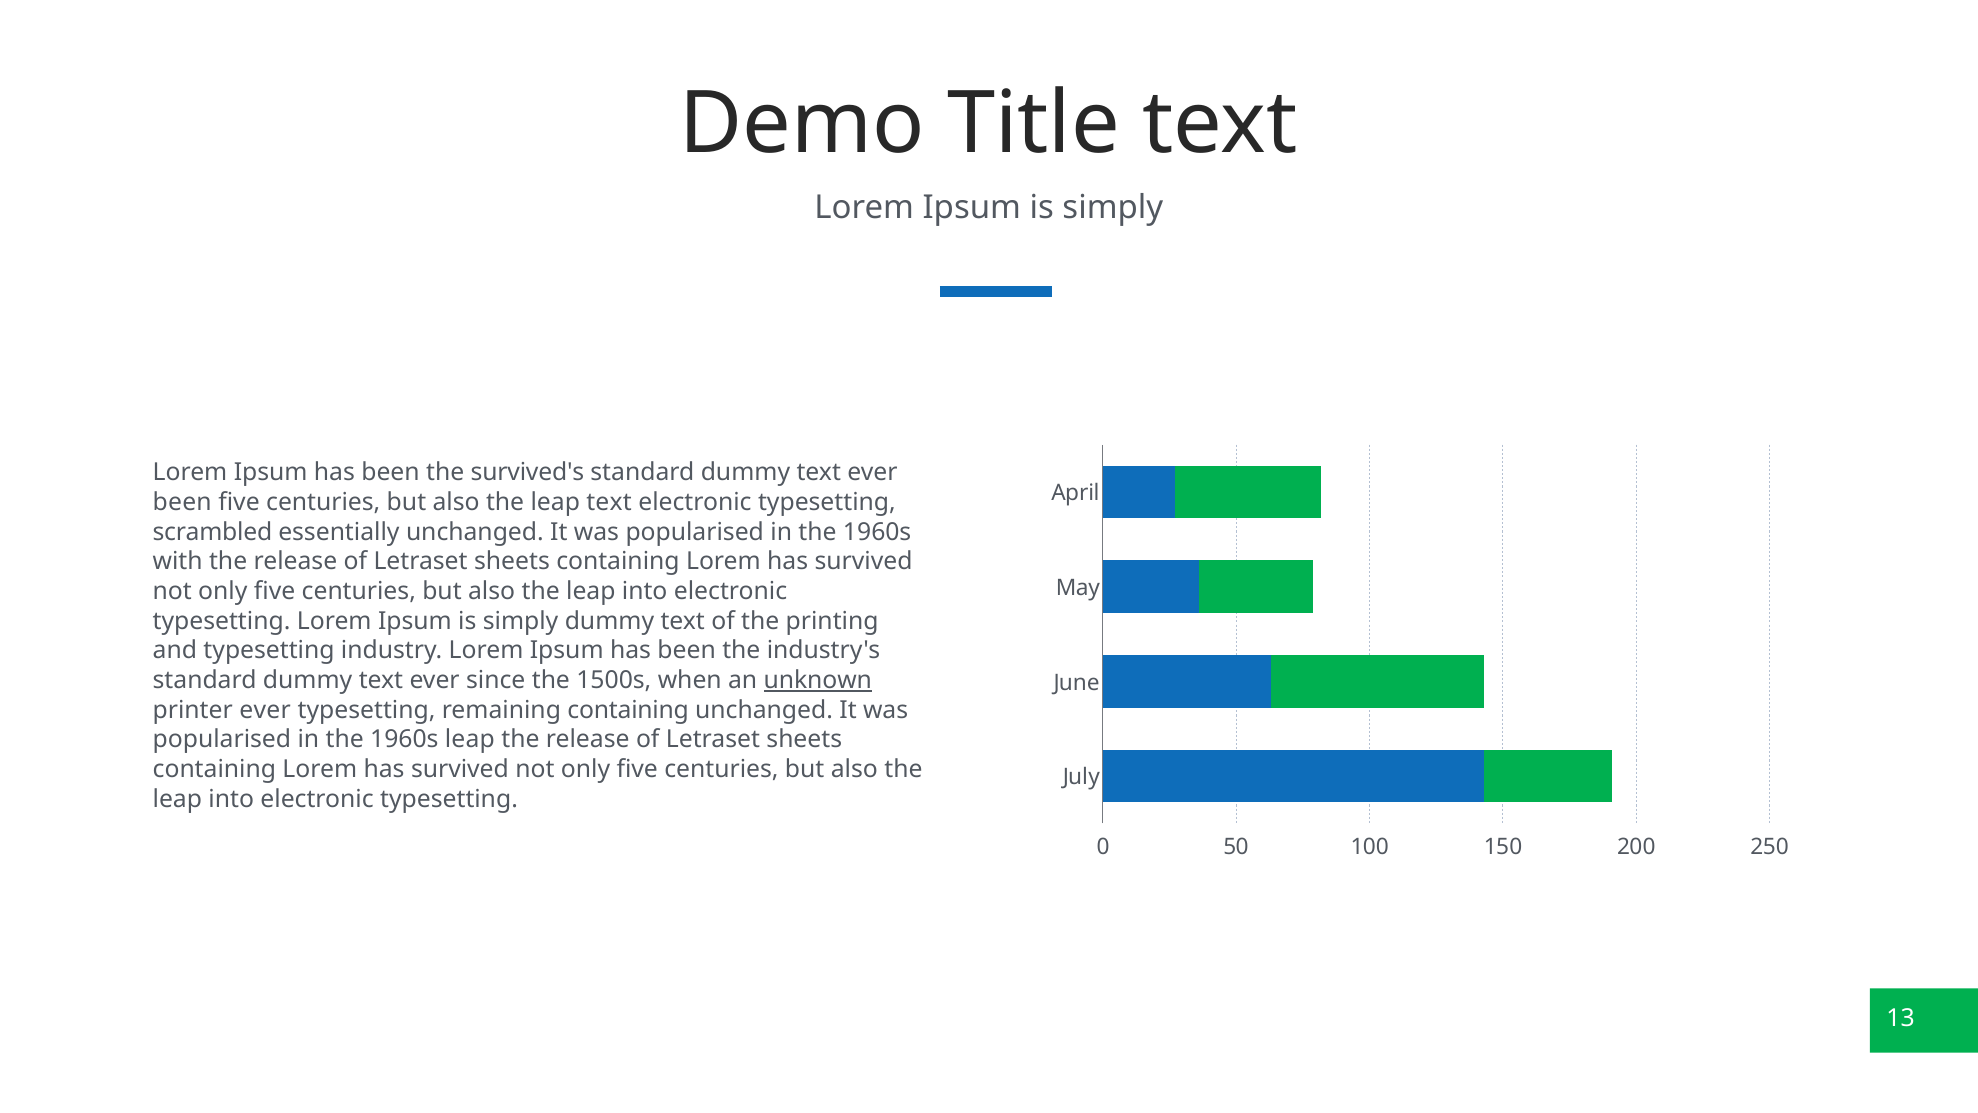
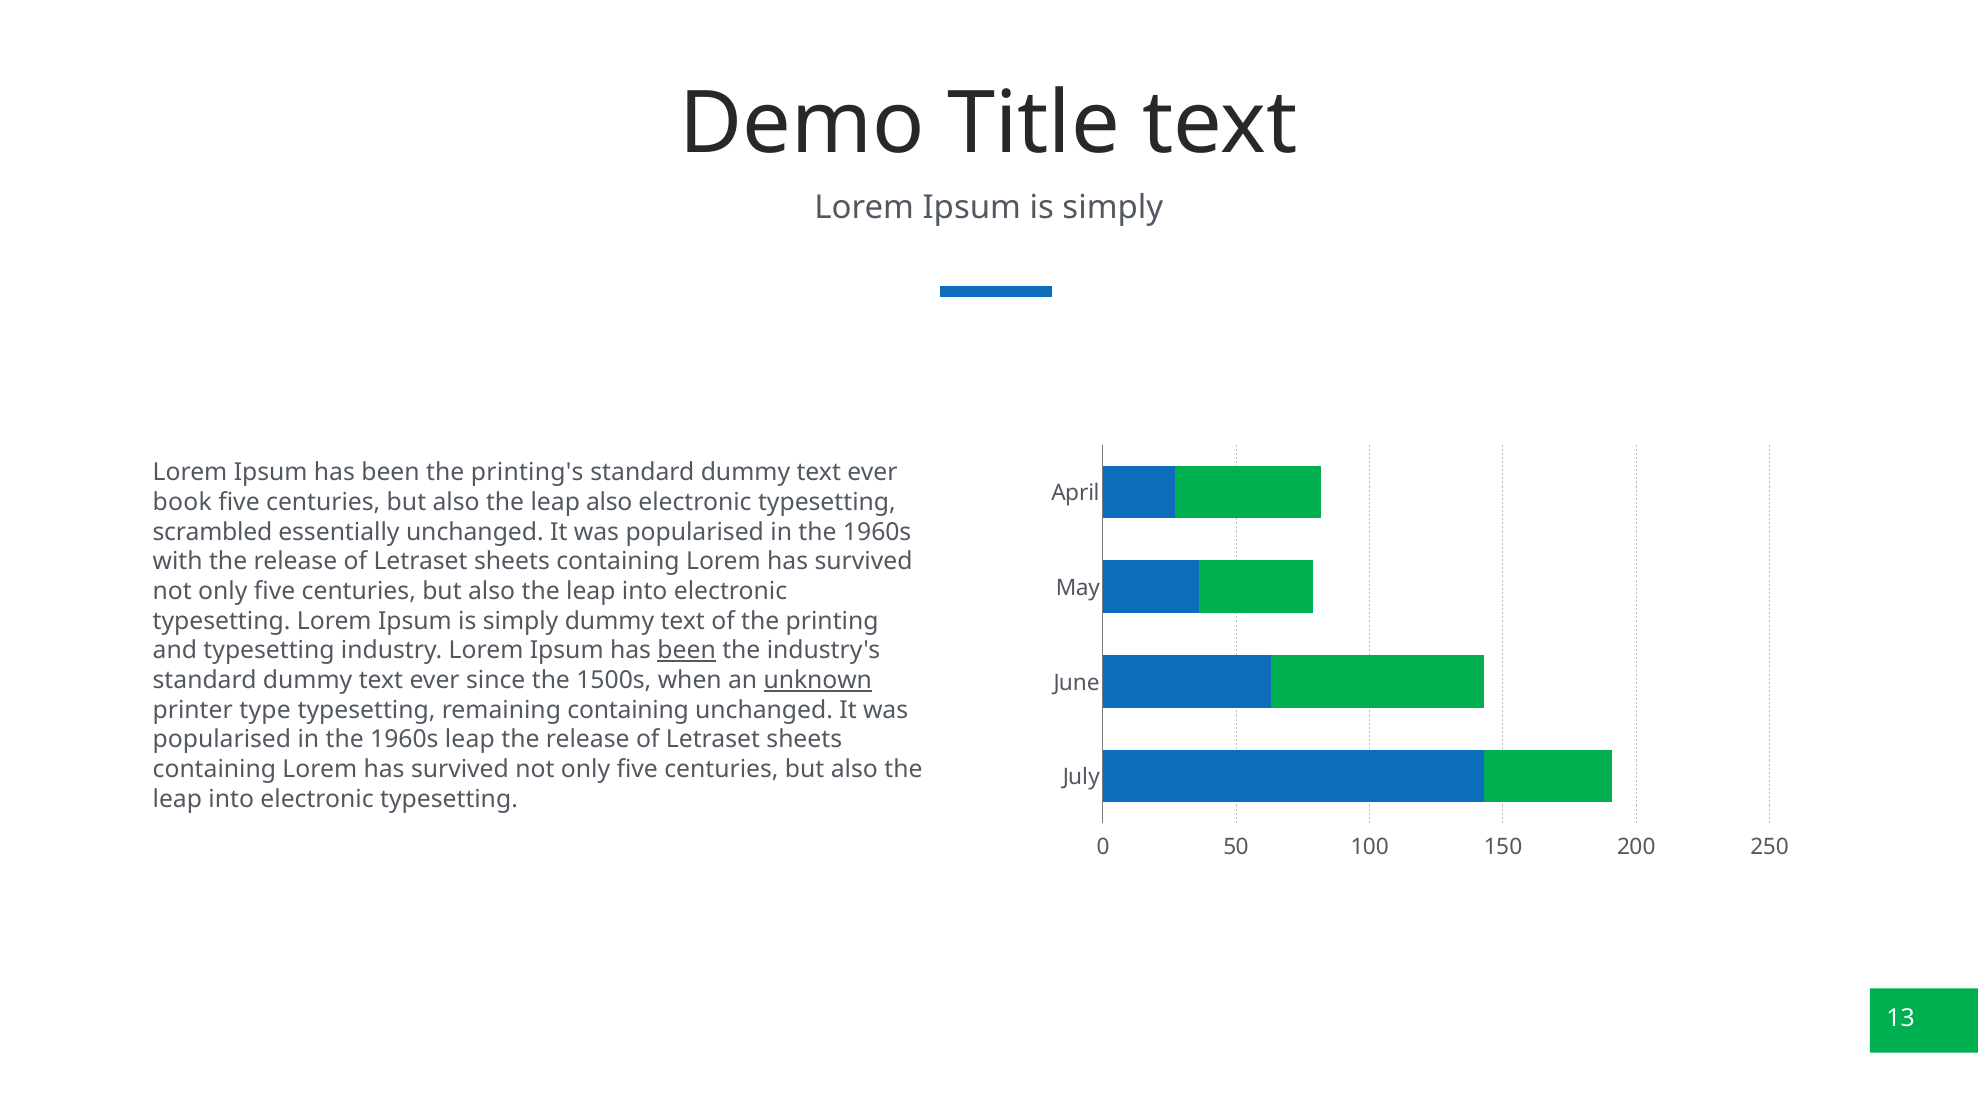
survived's: survived's -> printing's
been at (182, 502): been -> book
leap text: text -> also
been at (687, 650) underline: none -> present
printer ever: ever -> type
